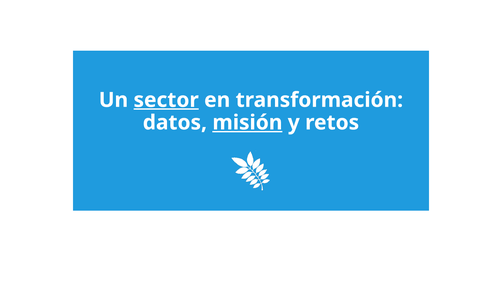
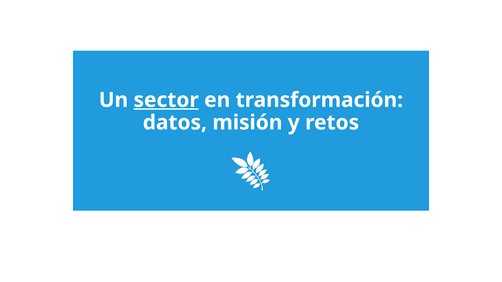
misión underline: present -> none
